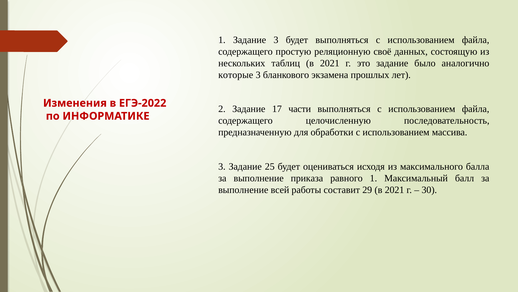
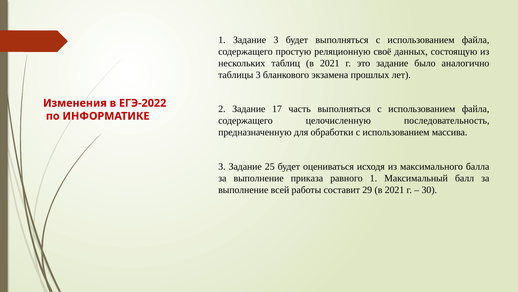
которые: которые -> таблицы
части: части -> часть
